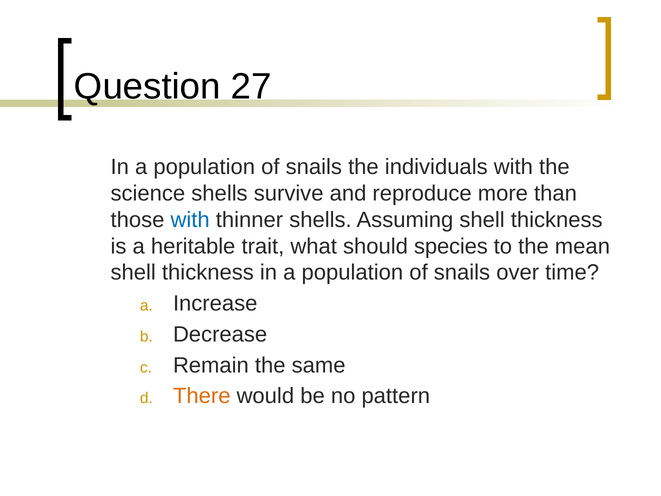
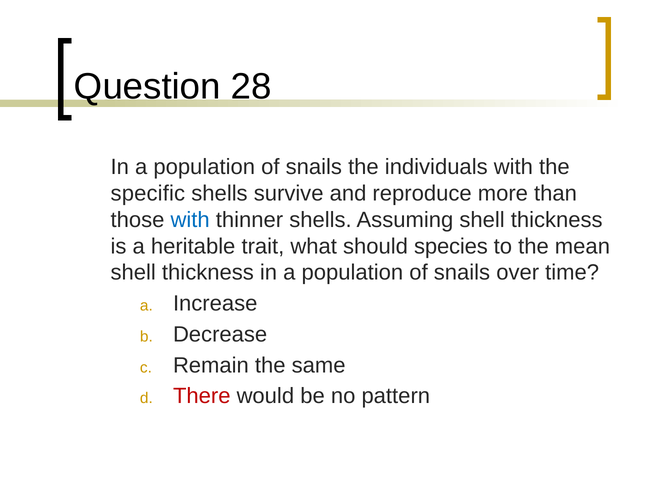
27: 27 -> 28
science: science -> specific
There colour: orange -> red
